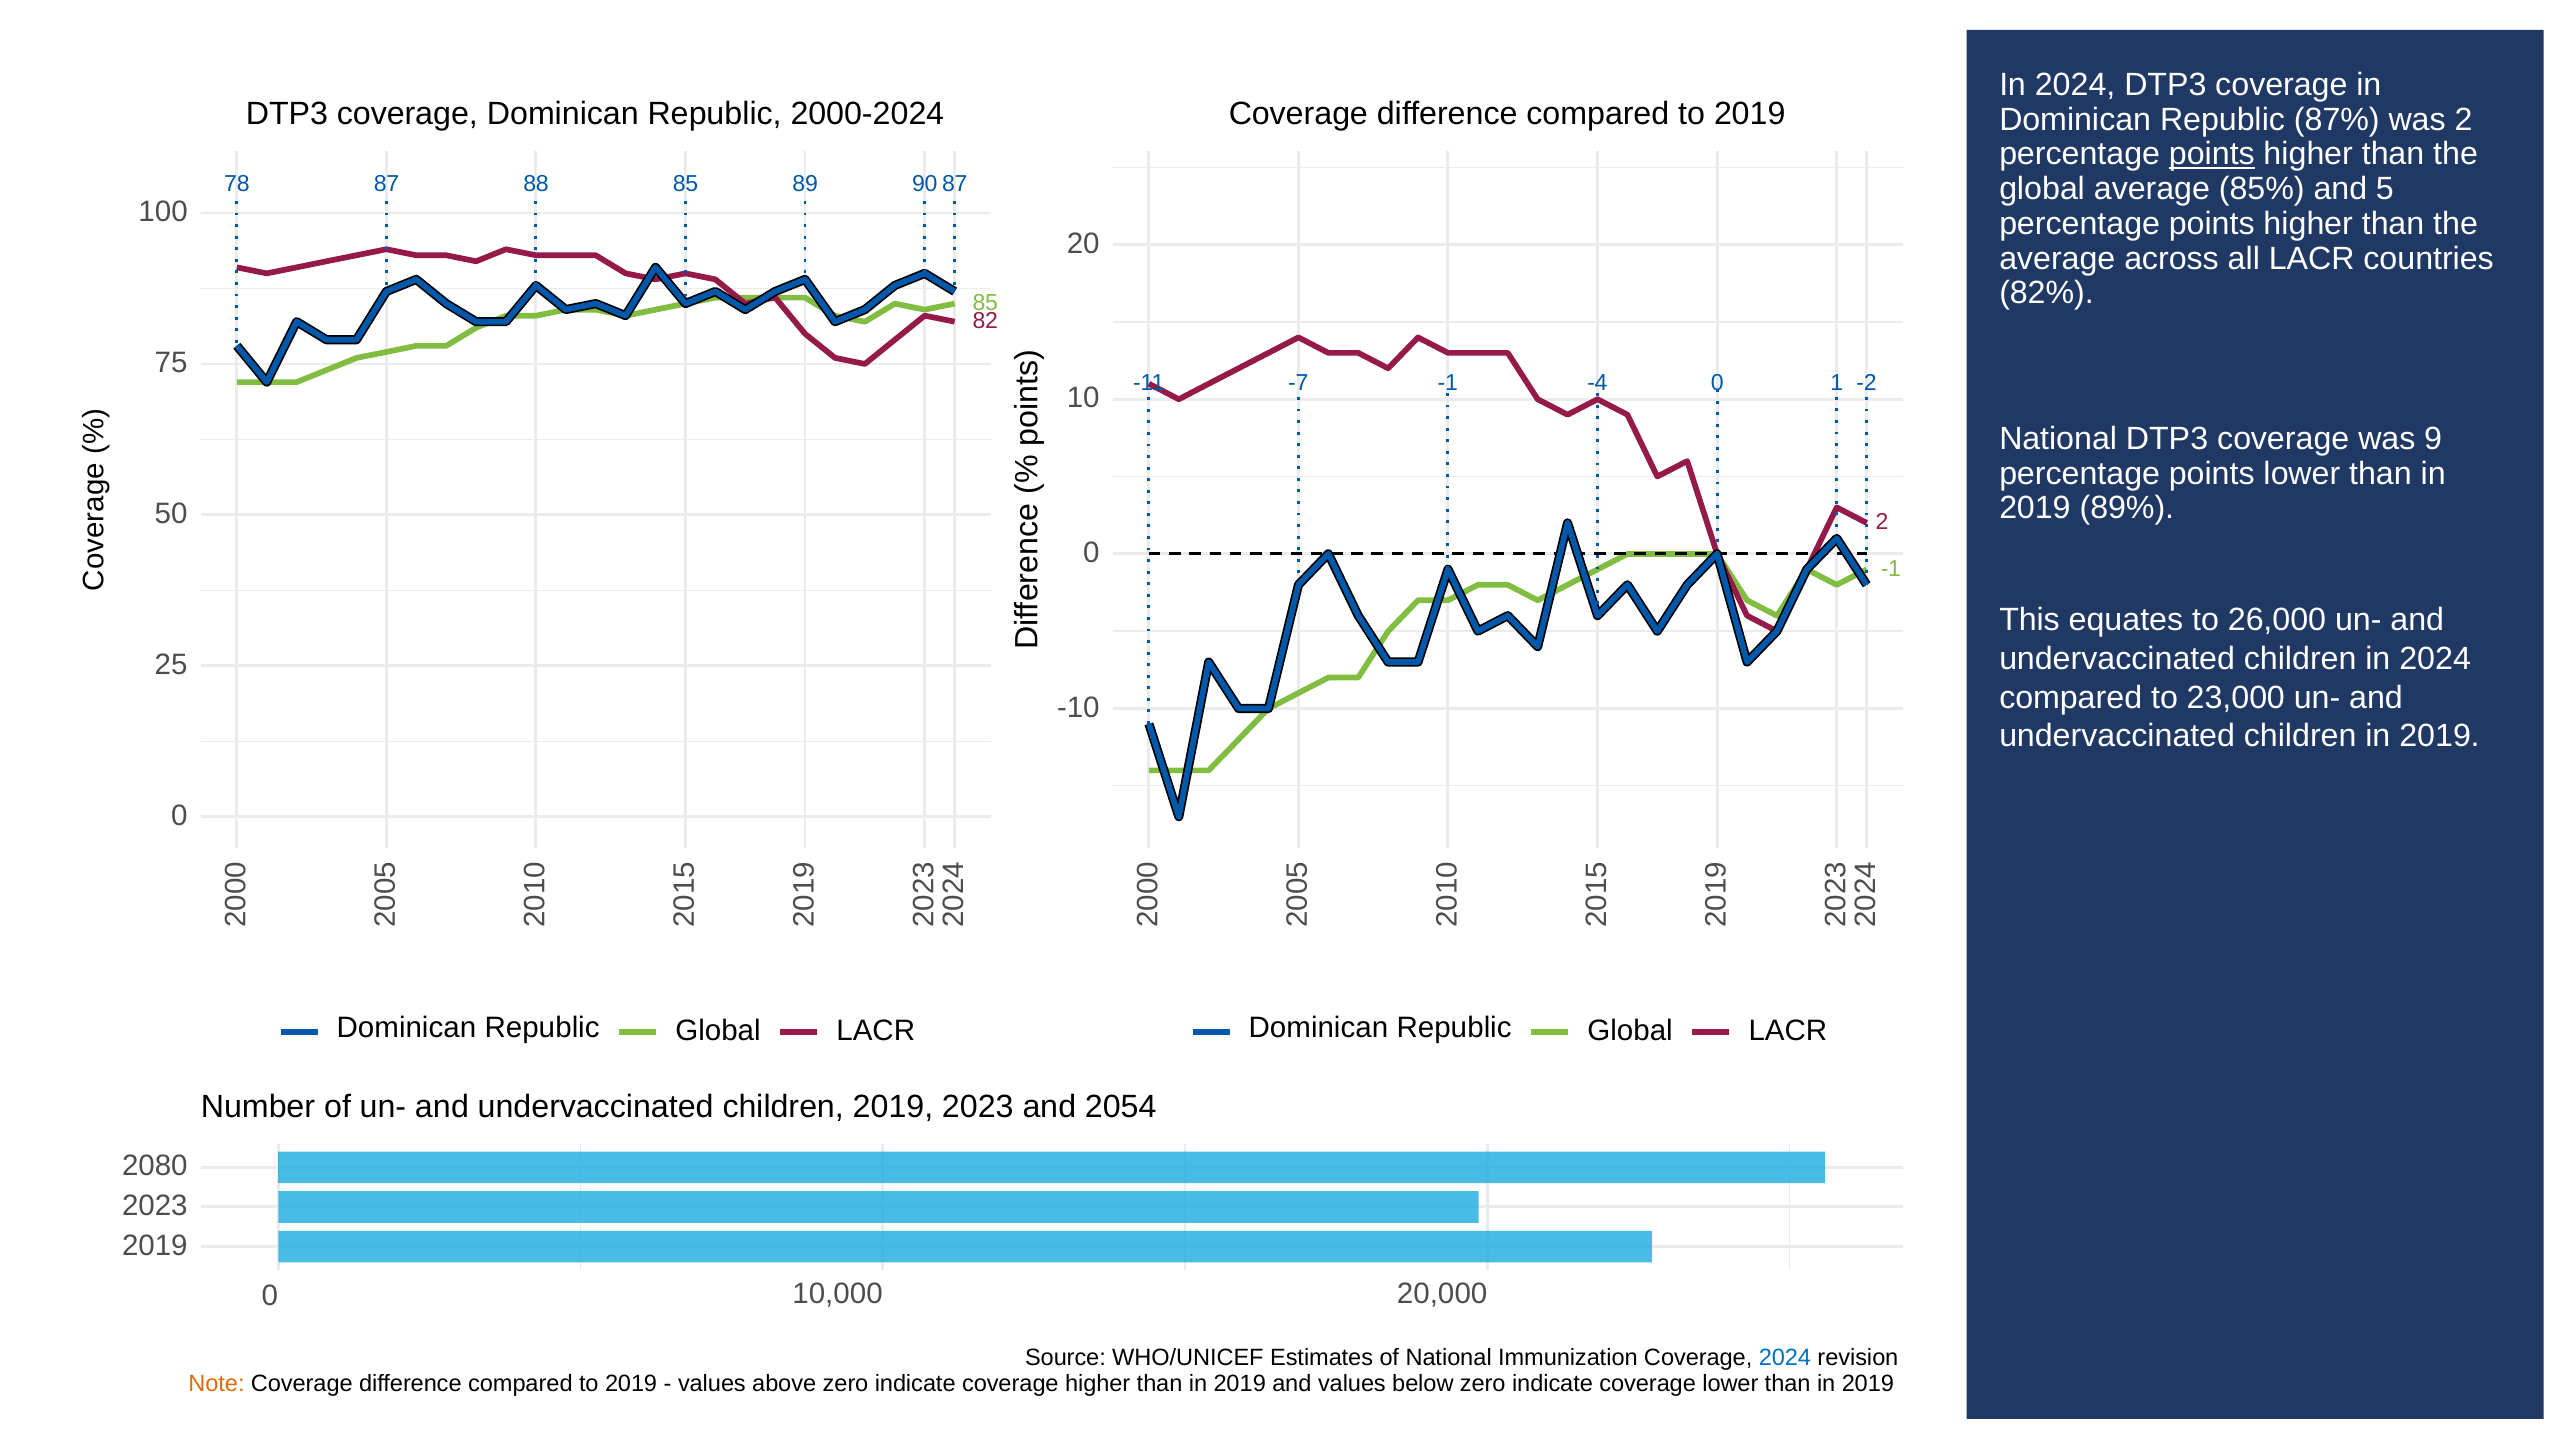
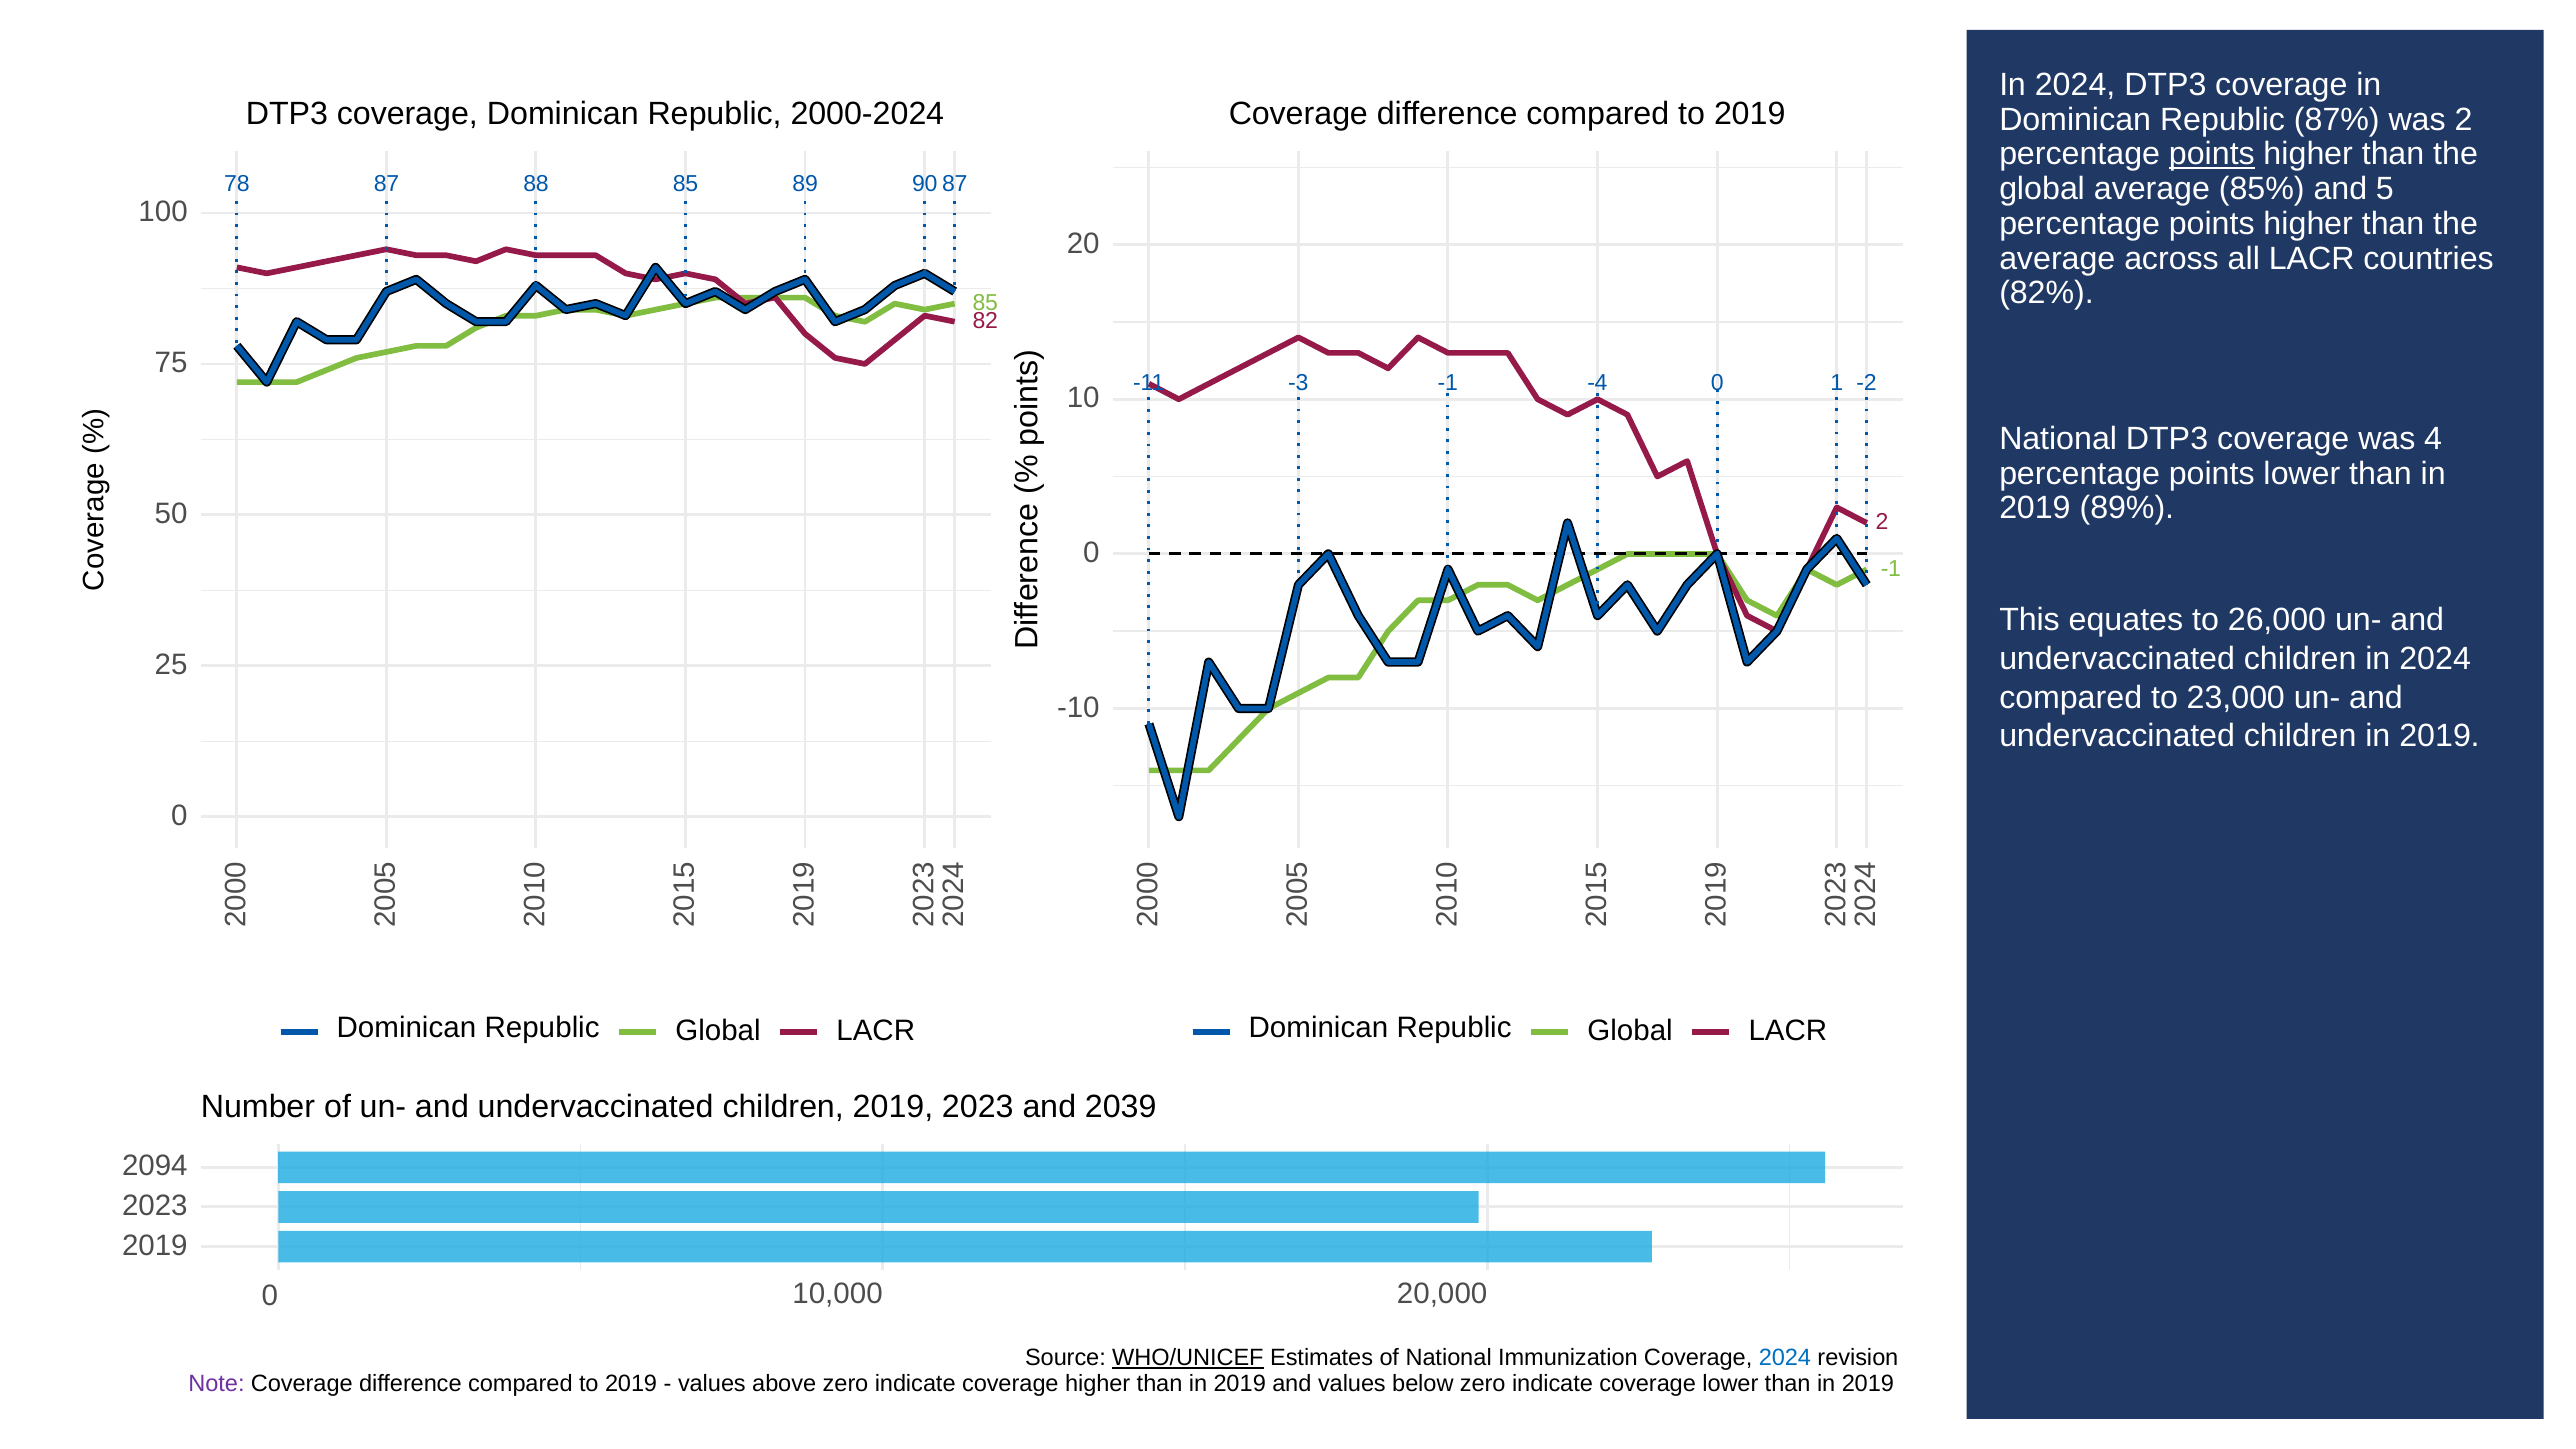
-7: -7 -> -3
was 9: 9 -> 4
2054: 2054 -> 2039
2080: 2080 -> 2094
WHO/UNICEF underline: none -> present
Note colour: orange -> purple
